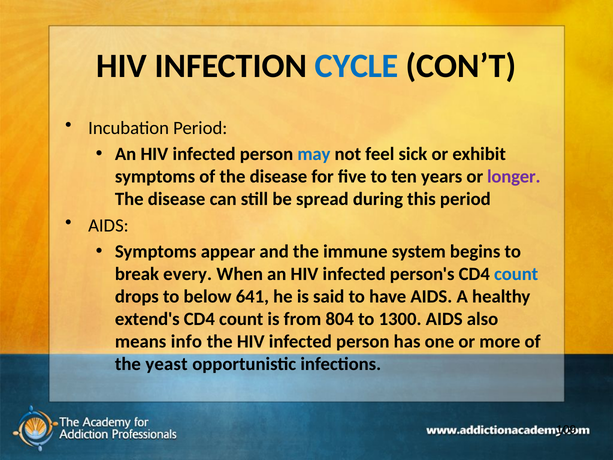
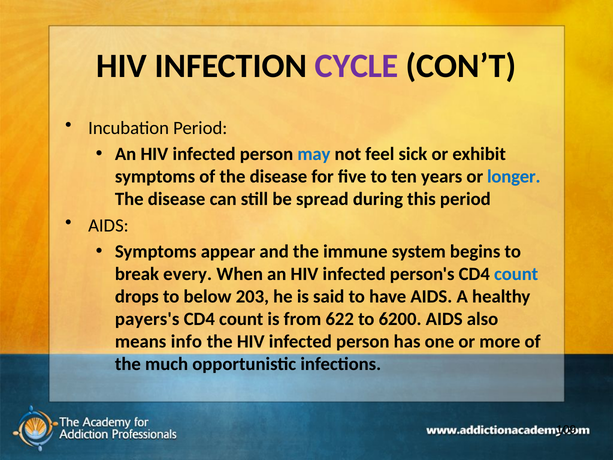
CYCLE colour: blue -> purple
longer colour: purple -> blue
641: 641 -> 203
extend's: extend's -> payers's
804: 804 -> 622
1300: 1300 -> 6200
yeast: yeast -> much
